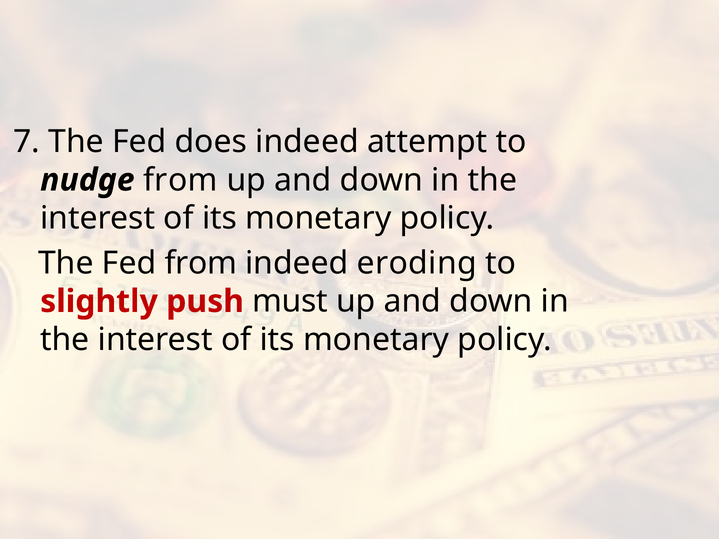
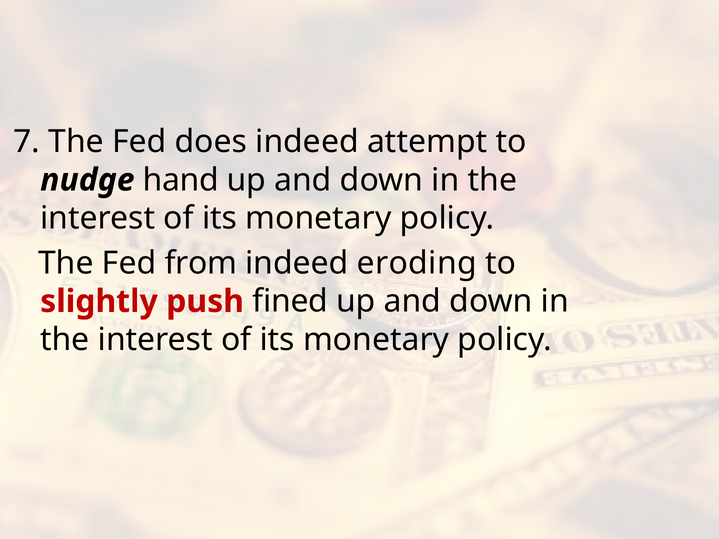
nudge from: from -> hand
must: must -> fined
